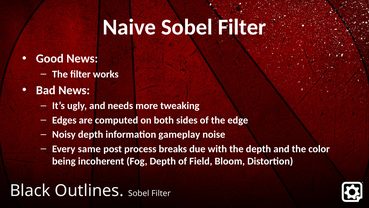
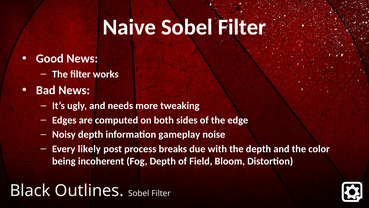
same: same -> likely
